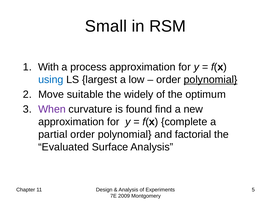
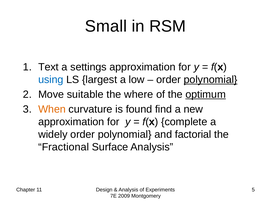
With: With -> Text
process: process -> settings
widely: widely -> where
optimum underline: none -> present
When colour: purple -> orange
partial: partial -> widely
Evaluated: Evaluated -> Fractional
